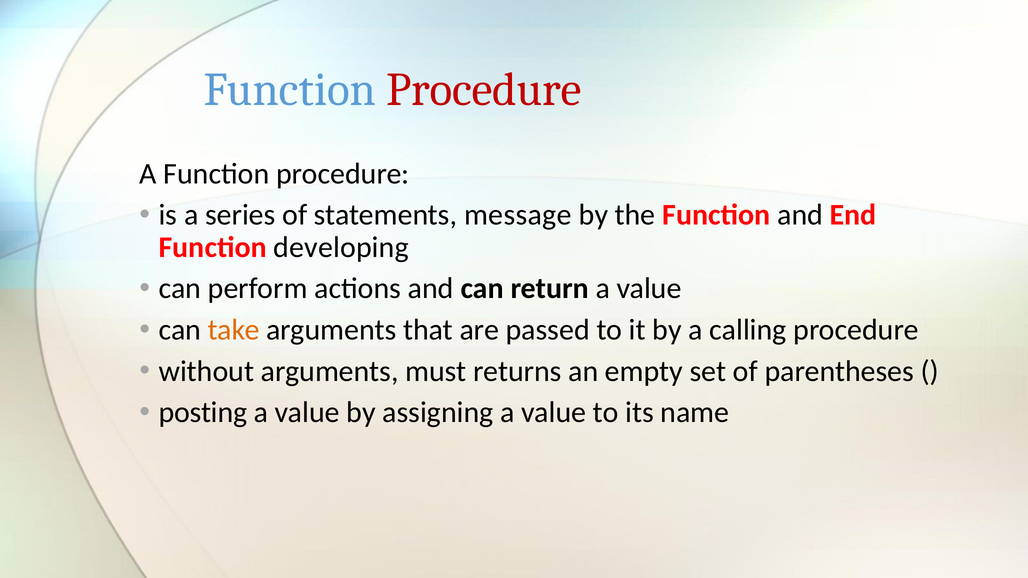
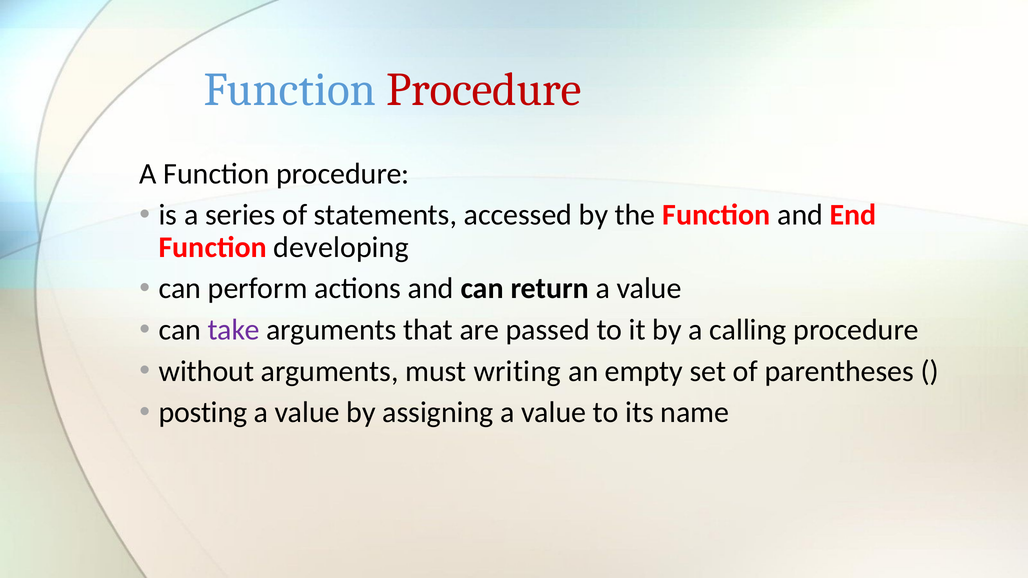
message: message -> accessed
take colour: orange -> purple
returns: returns -> writing
